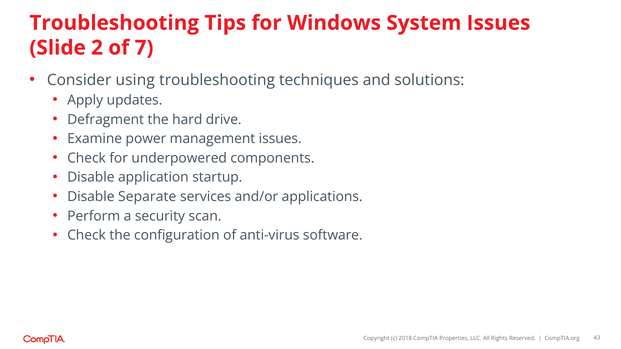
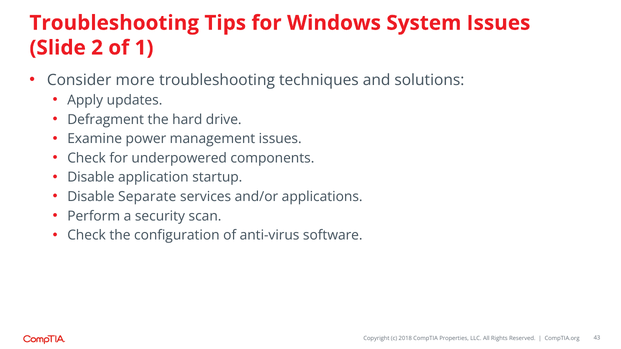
7: 7 -> 1
using: using -> more
